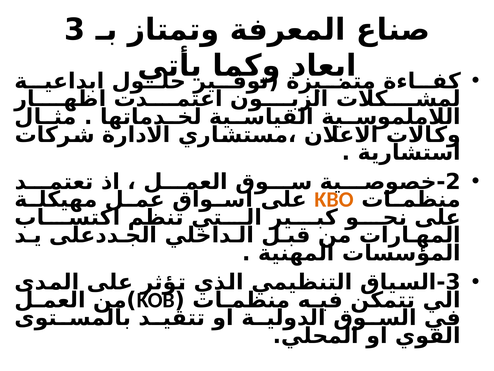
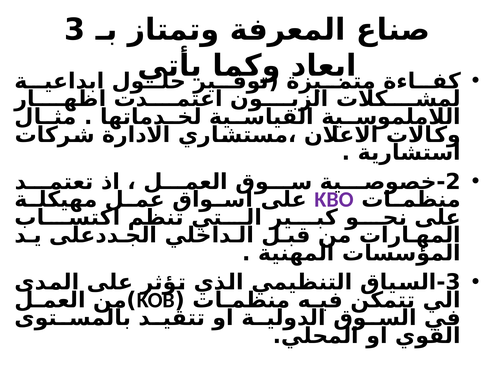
KBO colour: orange -> purple
